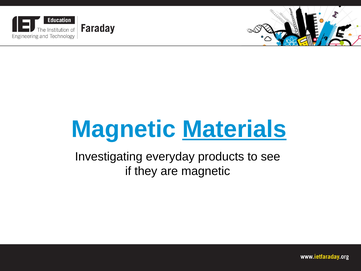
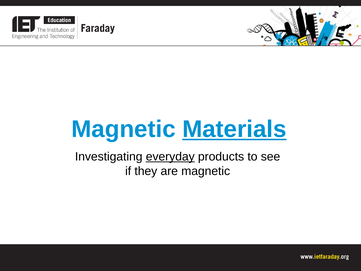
everyday underline: none -> present
